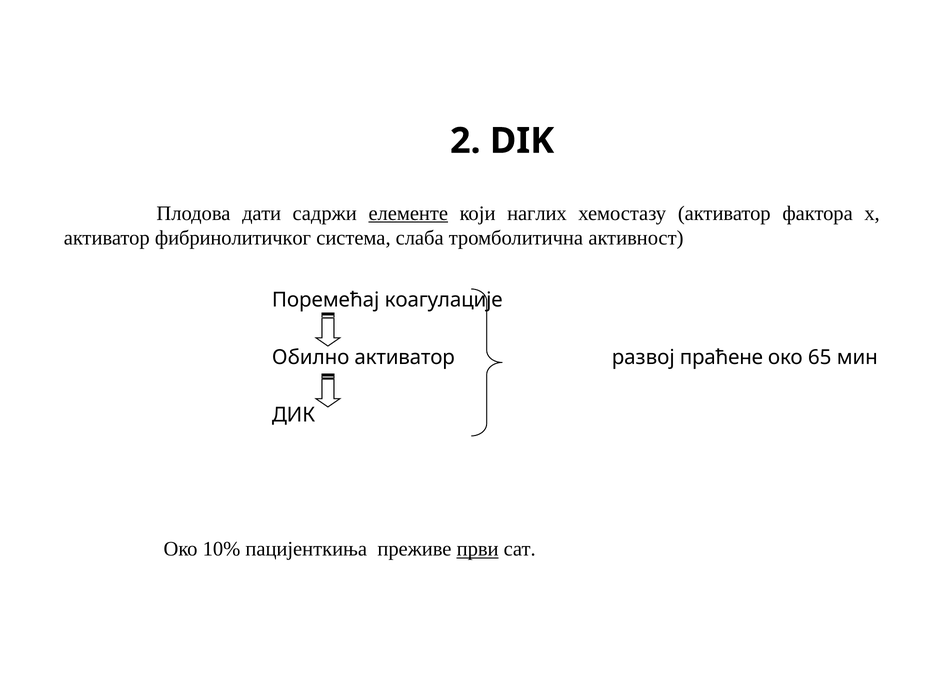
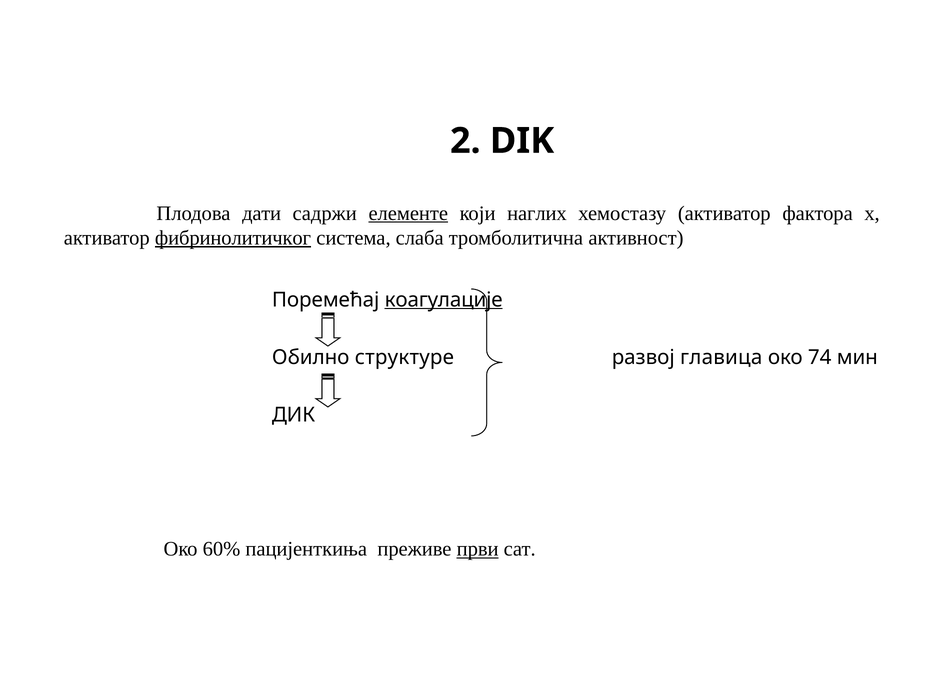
фибринолитичког underline: none -> present
коагулације underline: none -> present
Обилно активатор: активатор -> структуре
праћене: праћене -> главица
65: 65 -> 74
10%: 10% -> 60%
